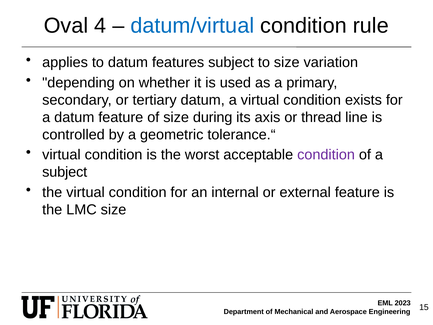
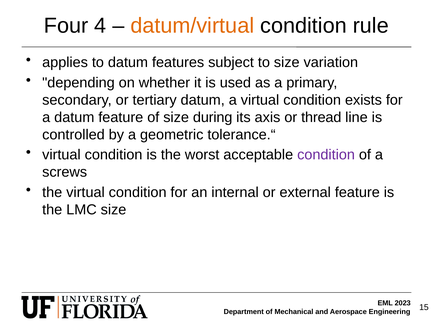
Oval: Oval -> Four
datum/virtual colour: blue -> orange
subject at (65, 172): subject -> screws
